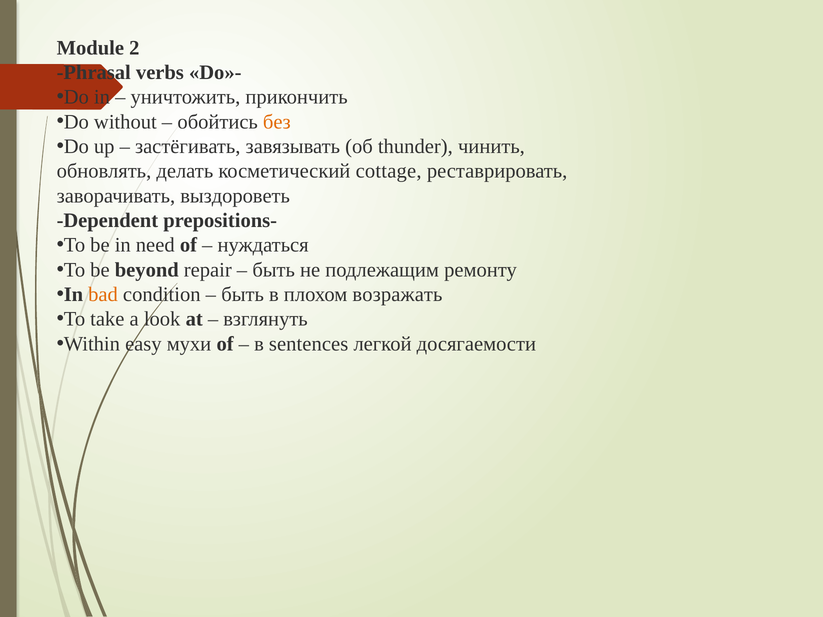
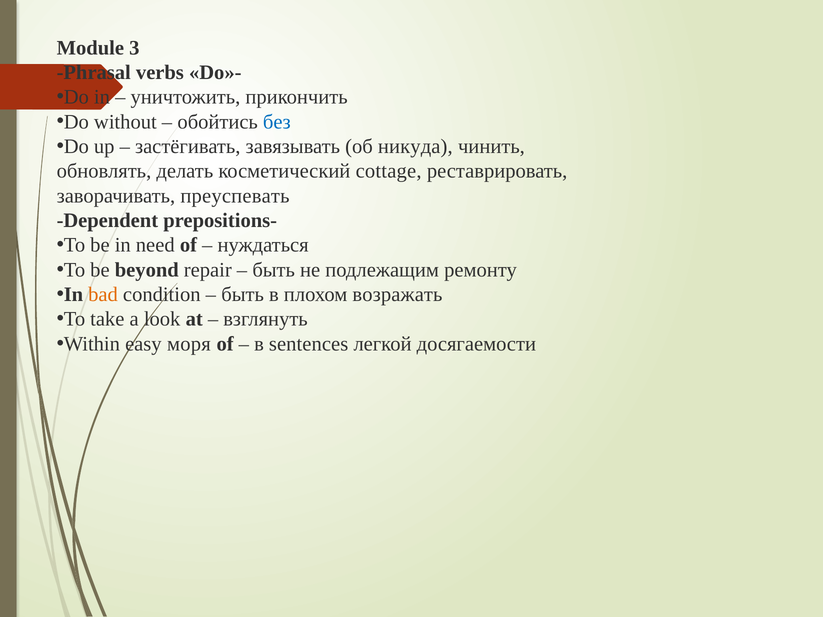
2: 2 -> 3
без colour: orange -> blue
thunder: thunder -> никуда
выздороветь: выздороветь -> преуспевать
мухи: мухи -> моря
